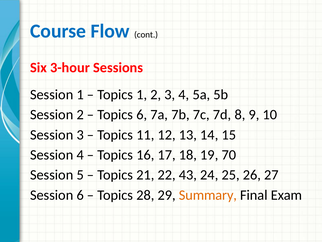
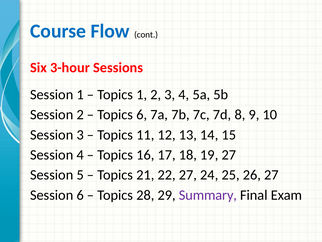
19 70: 70 -> 27
22 43: 43 -> 27
Summary colour: orange -> purple
